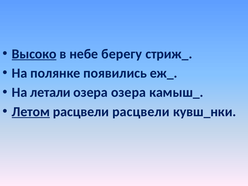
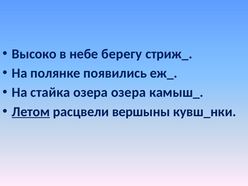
Высоко underline: present -> none
летали: летали -> стайка
расцвели расцвели: расцвели -> вершыны
